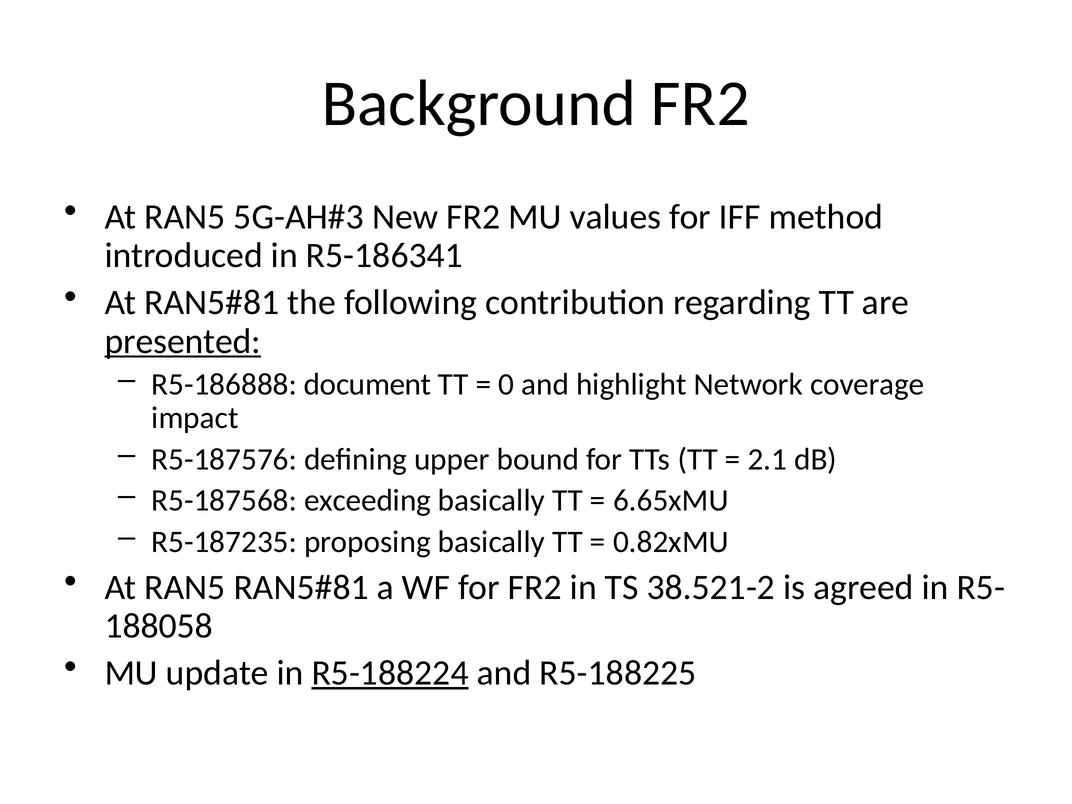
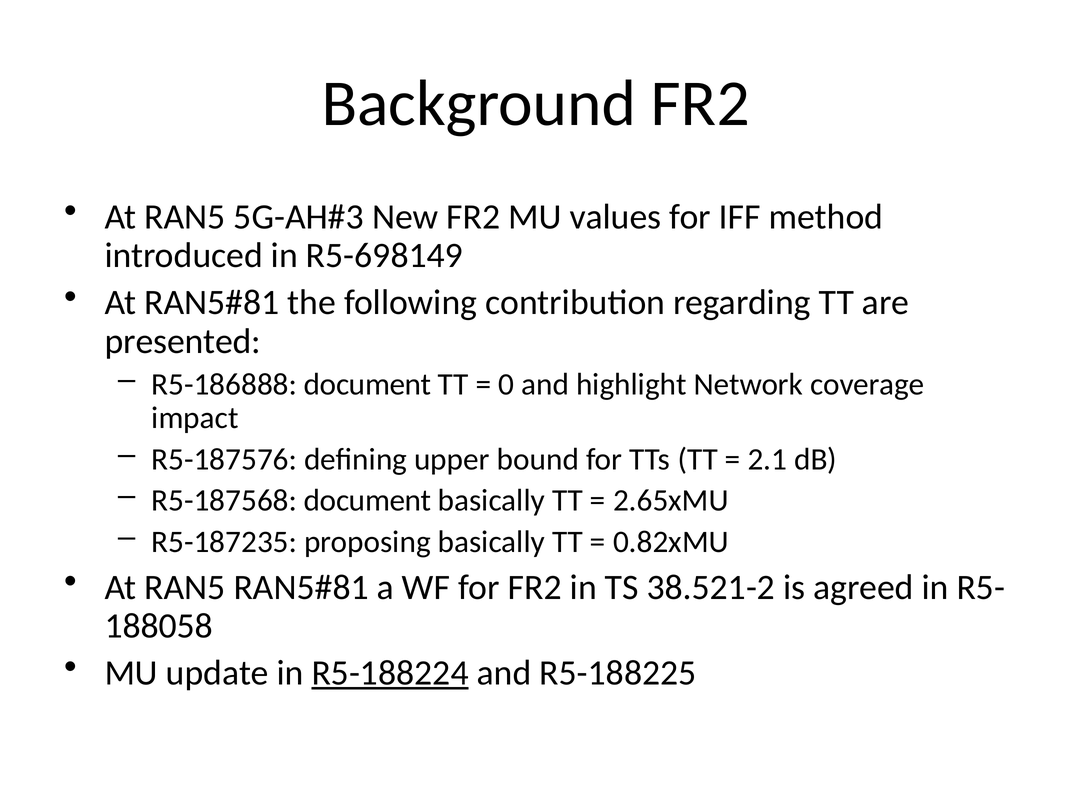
R5-186341: R5-186341 -> R5-698149
presented underline: present -> none
R5-187568 exceeding: exceeding -> document
6.65xMU: 6.65xMU -> 2.65xMU
